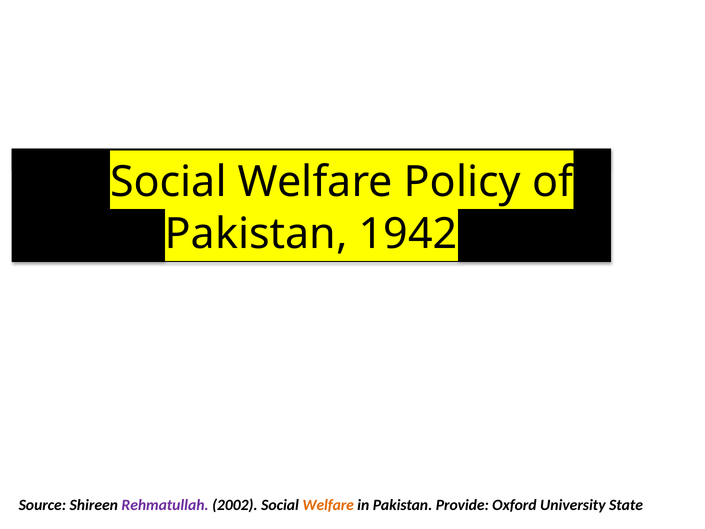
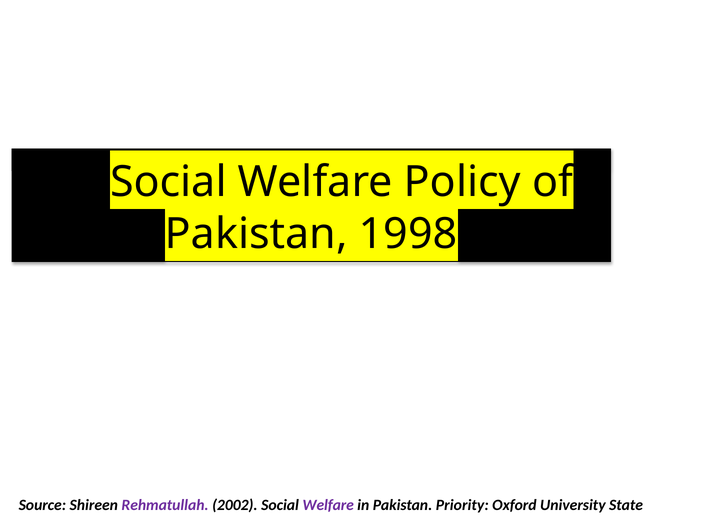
1942: 1942 -> 1998
Welfare at (328, 505) colour: orange -> purple
Provide: Provide -> Priority
